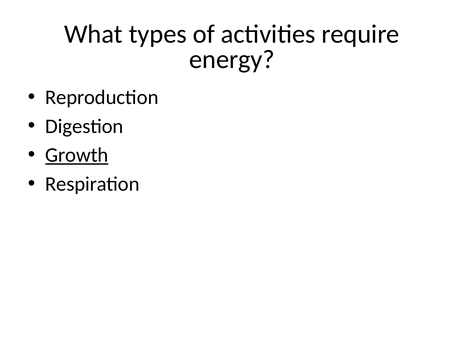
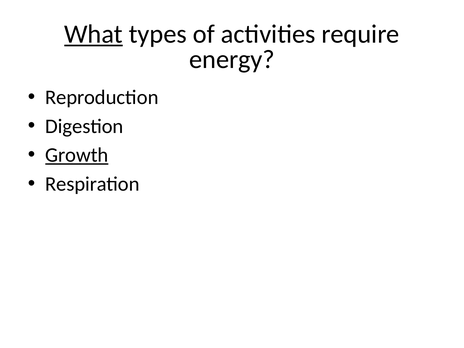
What underline: none -> present
